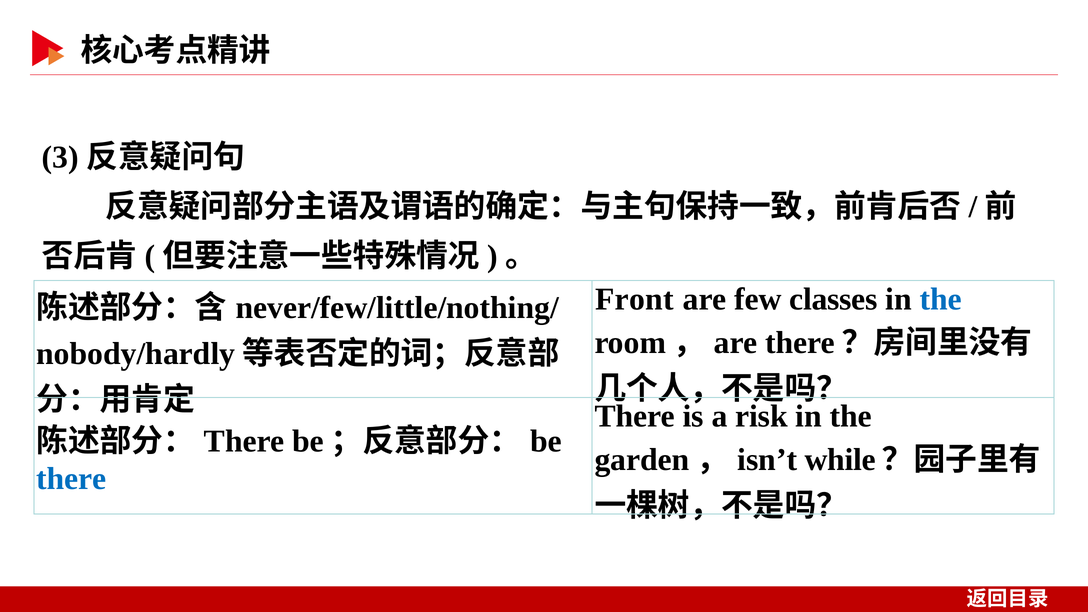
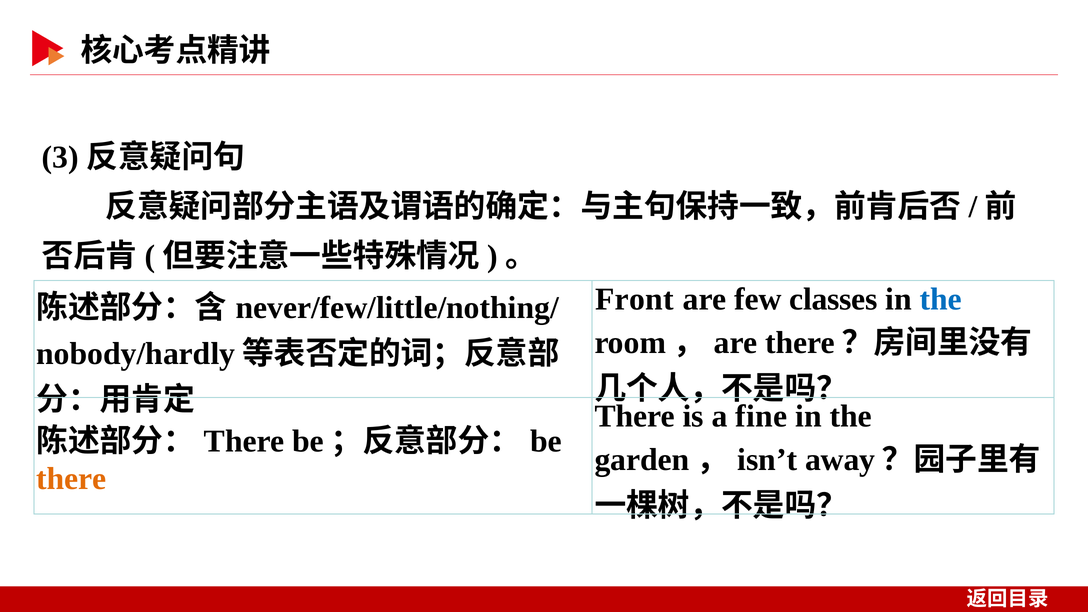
risk: risk -> fine
while: while -> away
there at (71, 479) colour: blue -> orange
